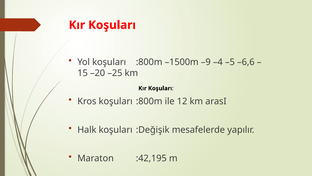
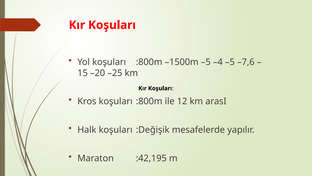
–1500m –9: –9 -> –5
–6,6: –6,6 -> –7,6
